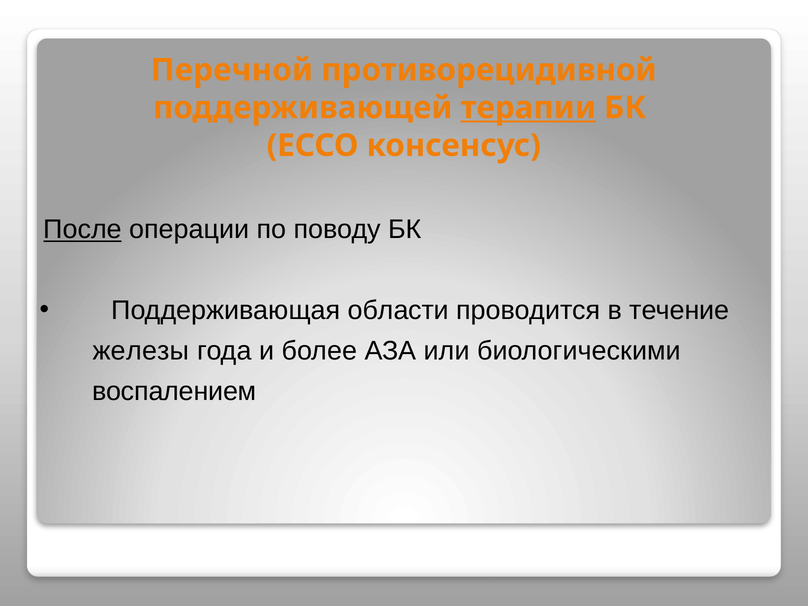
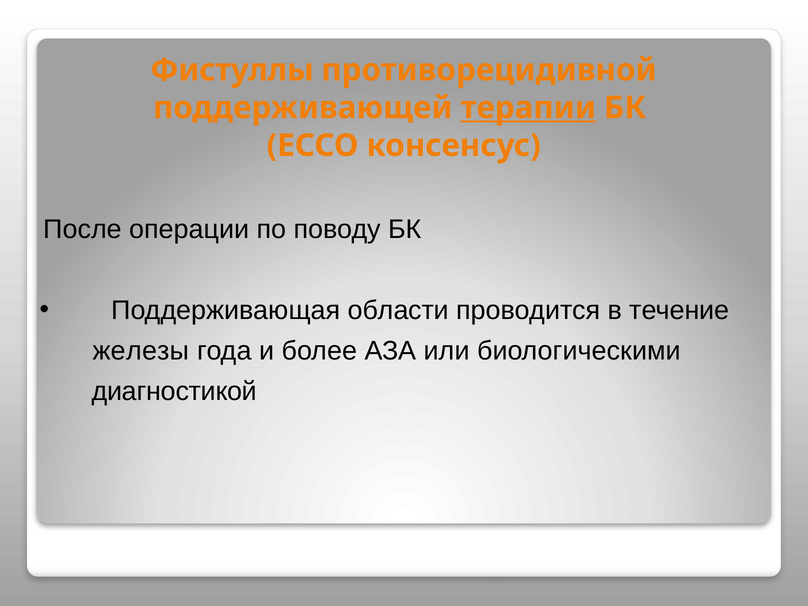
Перечной: Перечной -> Фистуллы
После underline: present -> none
воспалением: воспалением -> диагностикой
